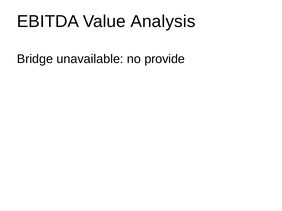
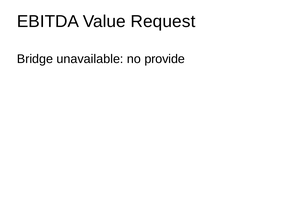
Analysis: Analysis -> Request
